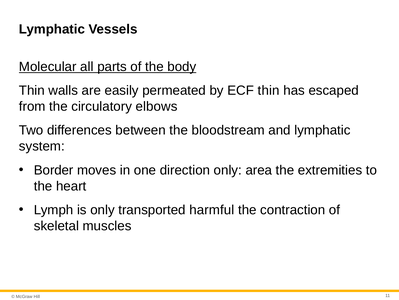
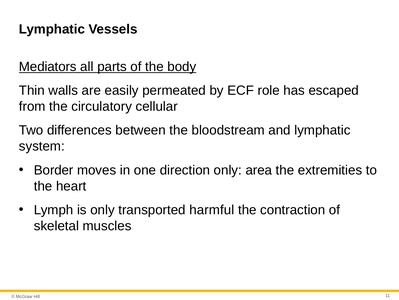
Molecular: Molecular -> Mediators
ECF thin: thin -> role
elbows: elbows -> cellular
